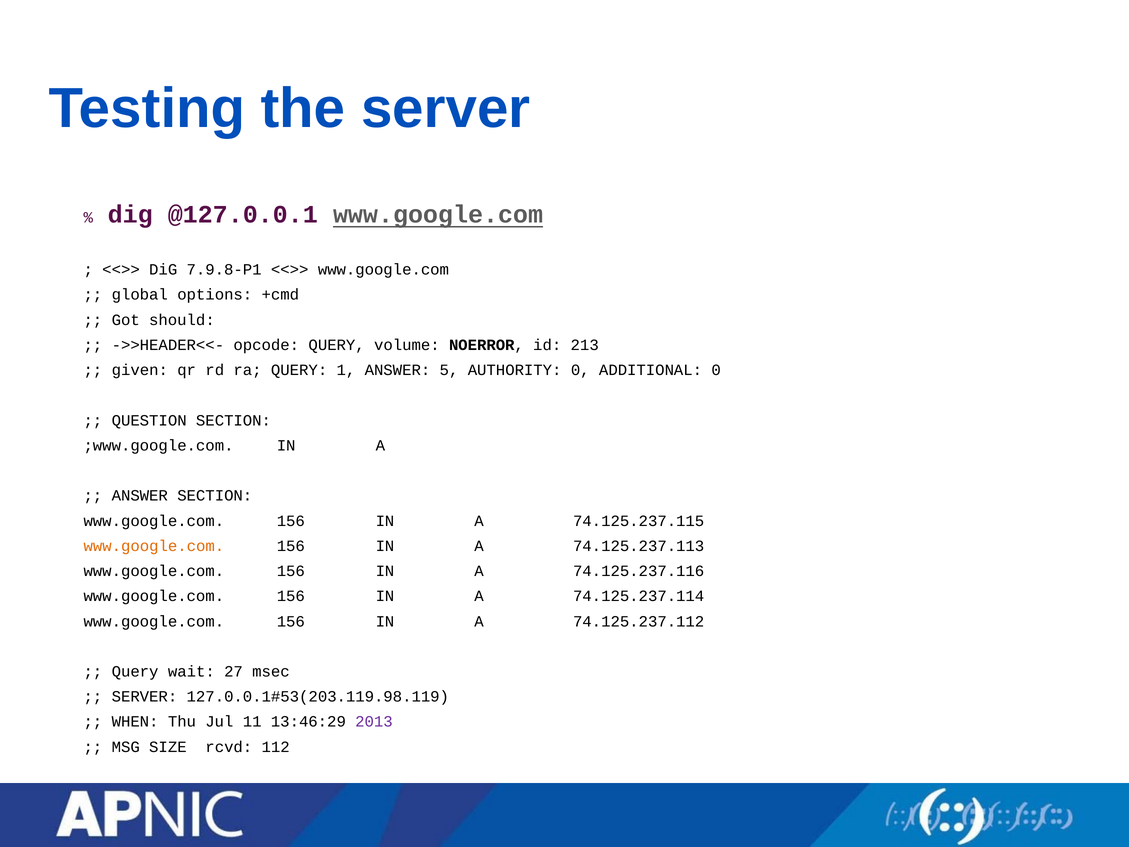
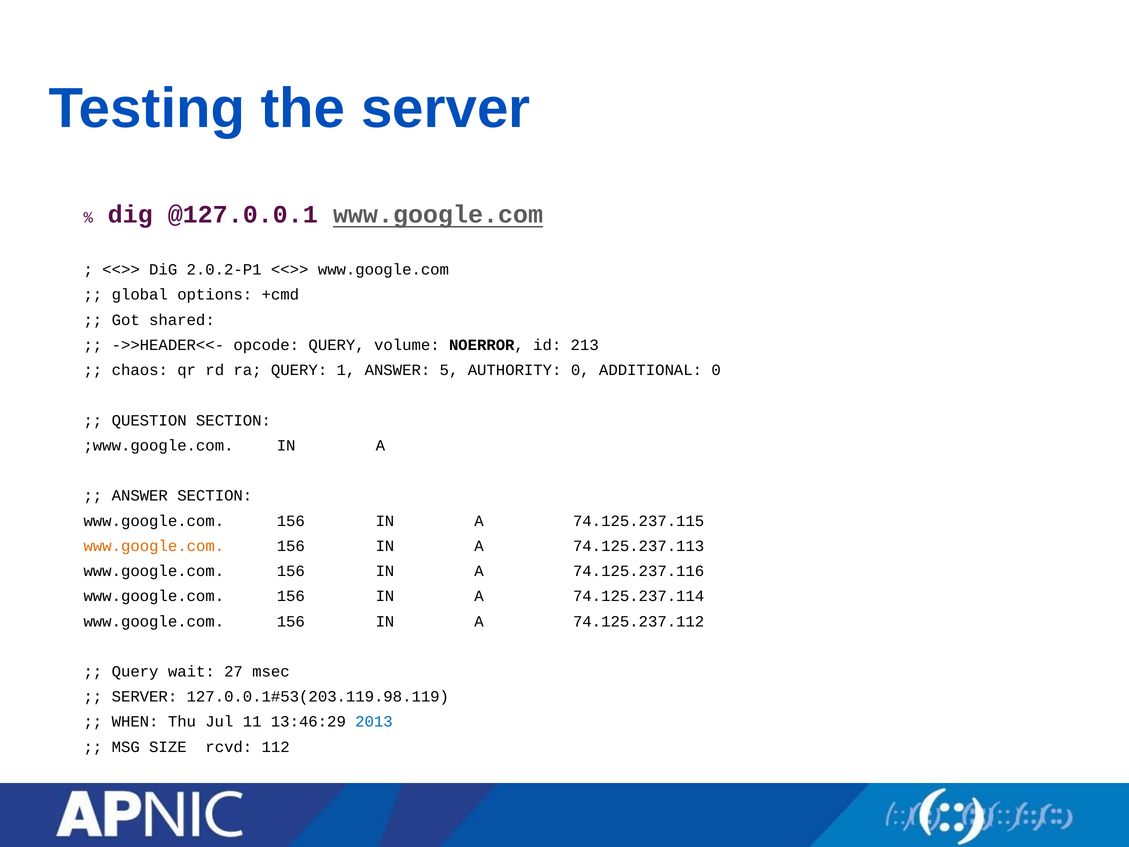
7.9.8-P1: 7.9.8-P1 -> 2.0.2-P1
should: should -> shared
given: given -> chaos
2013 colour: purple -> blue
